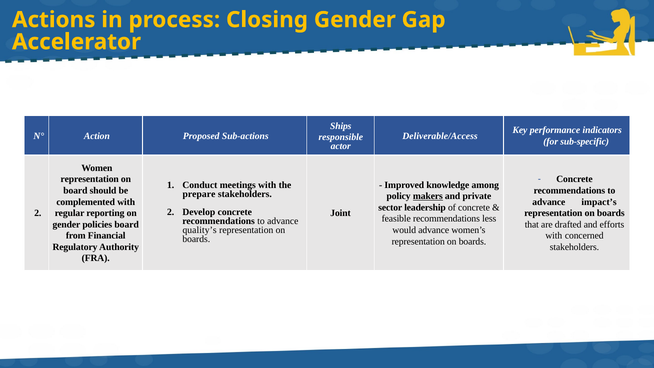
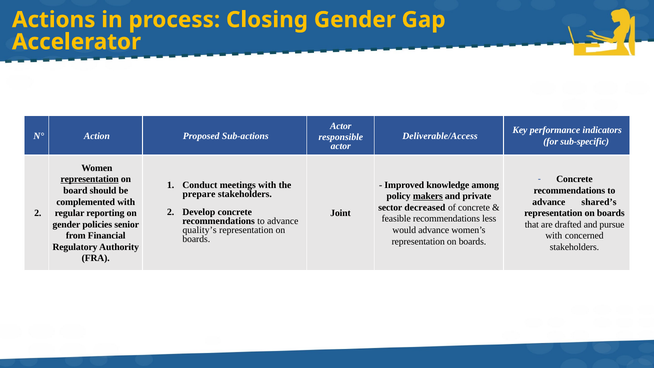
Ships at (341, 126): Ships -> Actor
representation at (90, 179) underline: none -> present
impact’s: impact’s -> shared’s
leadership: leadership -> decreased
policies board: board -> senior
efforts: efforts -> pursue
